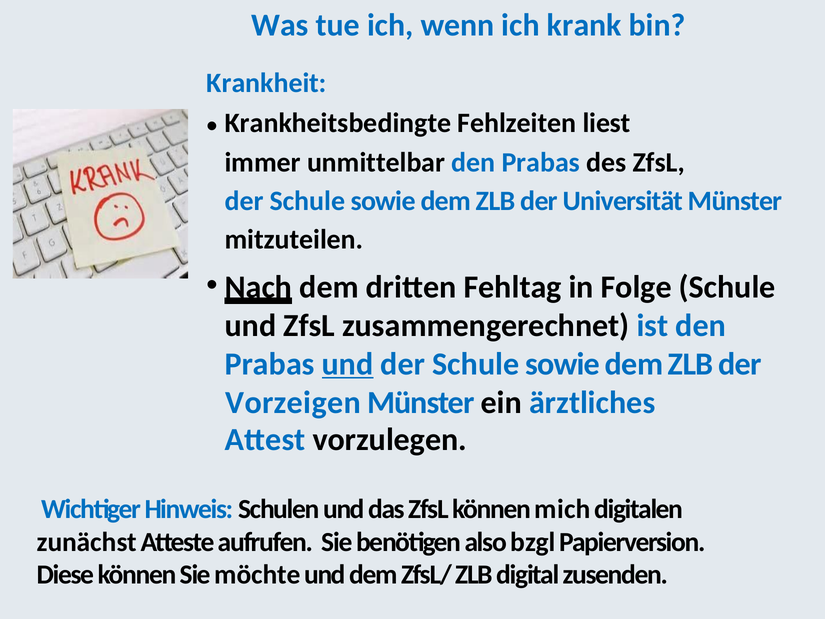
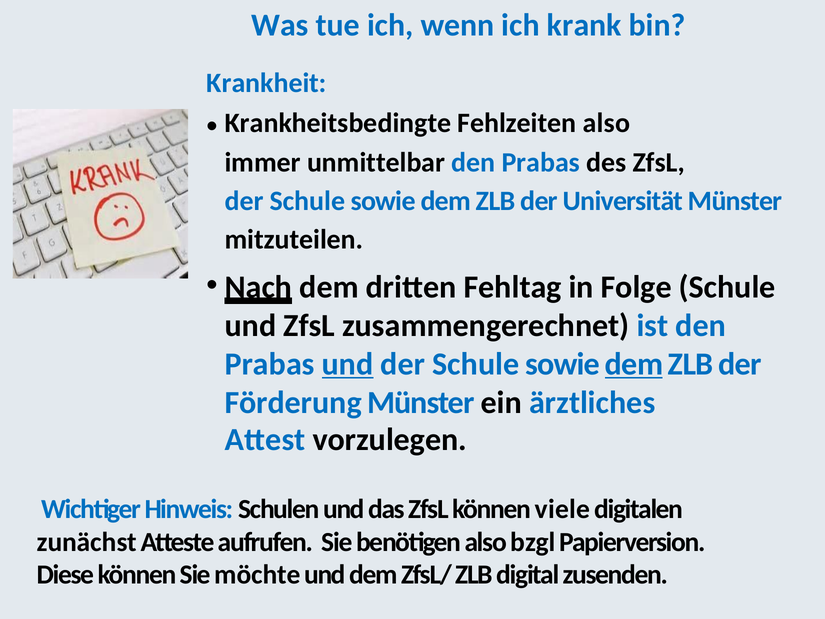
Fehlzeiten liest: liest -> also
dem at (634, 364) underline: none -> present
Vorzeigen: Vorzeigen -> Förderung
mich: mich -> viele
